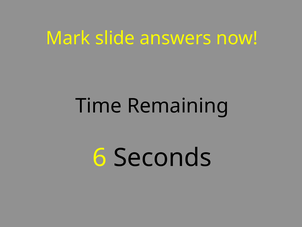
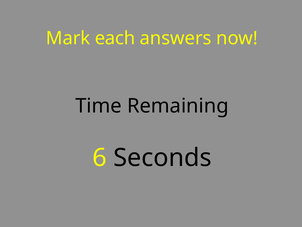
slide: slide -> each
